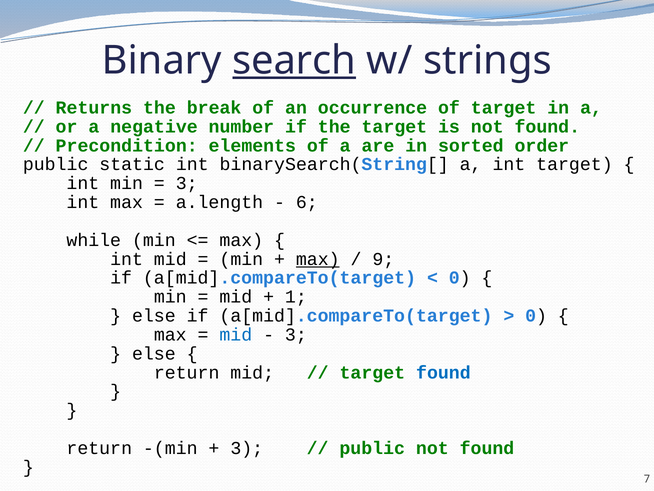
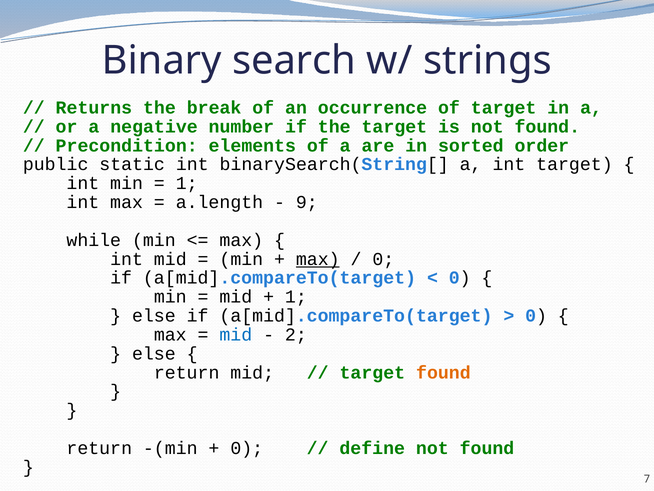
search underline: present -> none
3 at (187, 183): 3 -> 1
6: 6 -> 9
9 at (383, 259): 9 -> 0
3 at (296, 334): 3 -> 2
found at (443, 372) colour: blue -> orange
3 at (247, 448): 3 -> 0
public at (372, 448): public -> define
